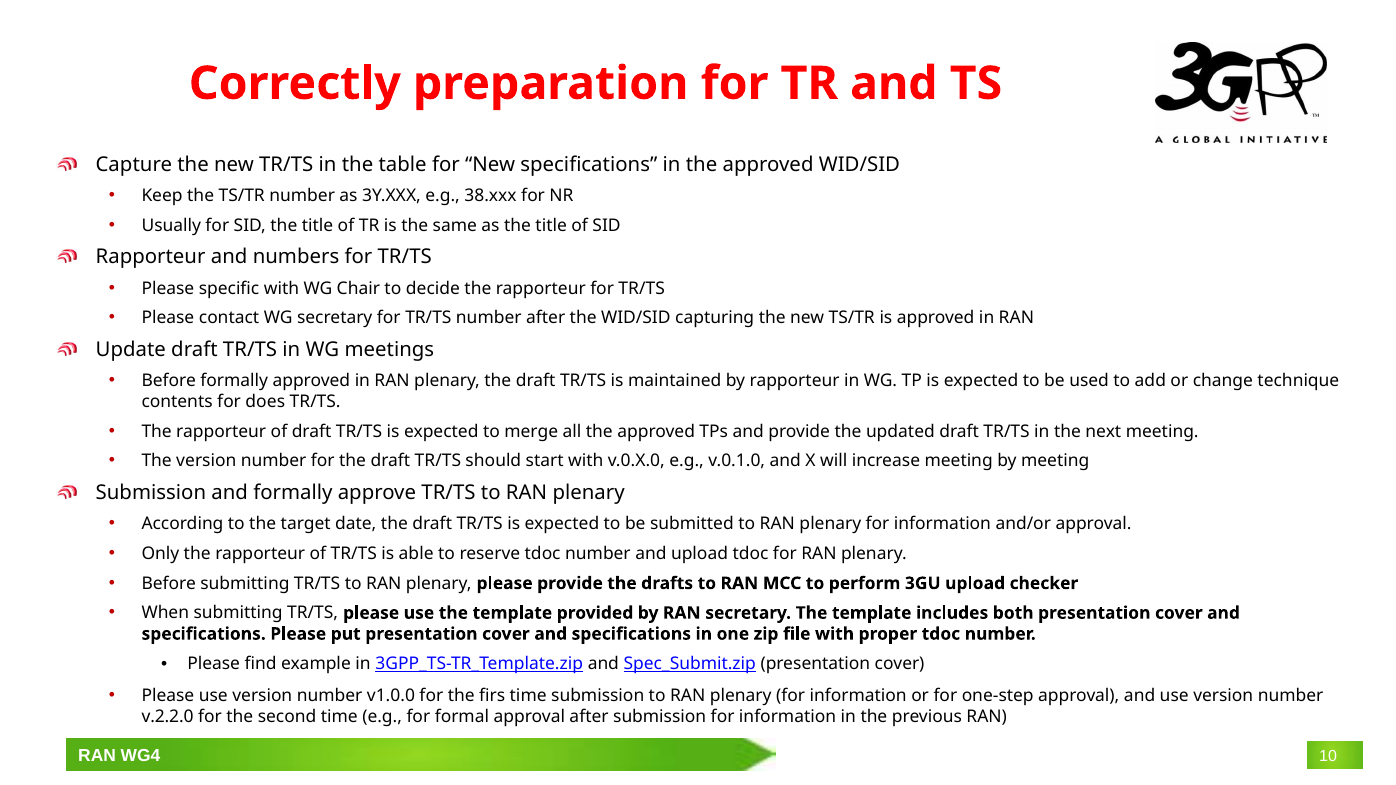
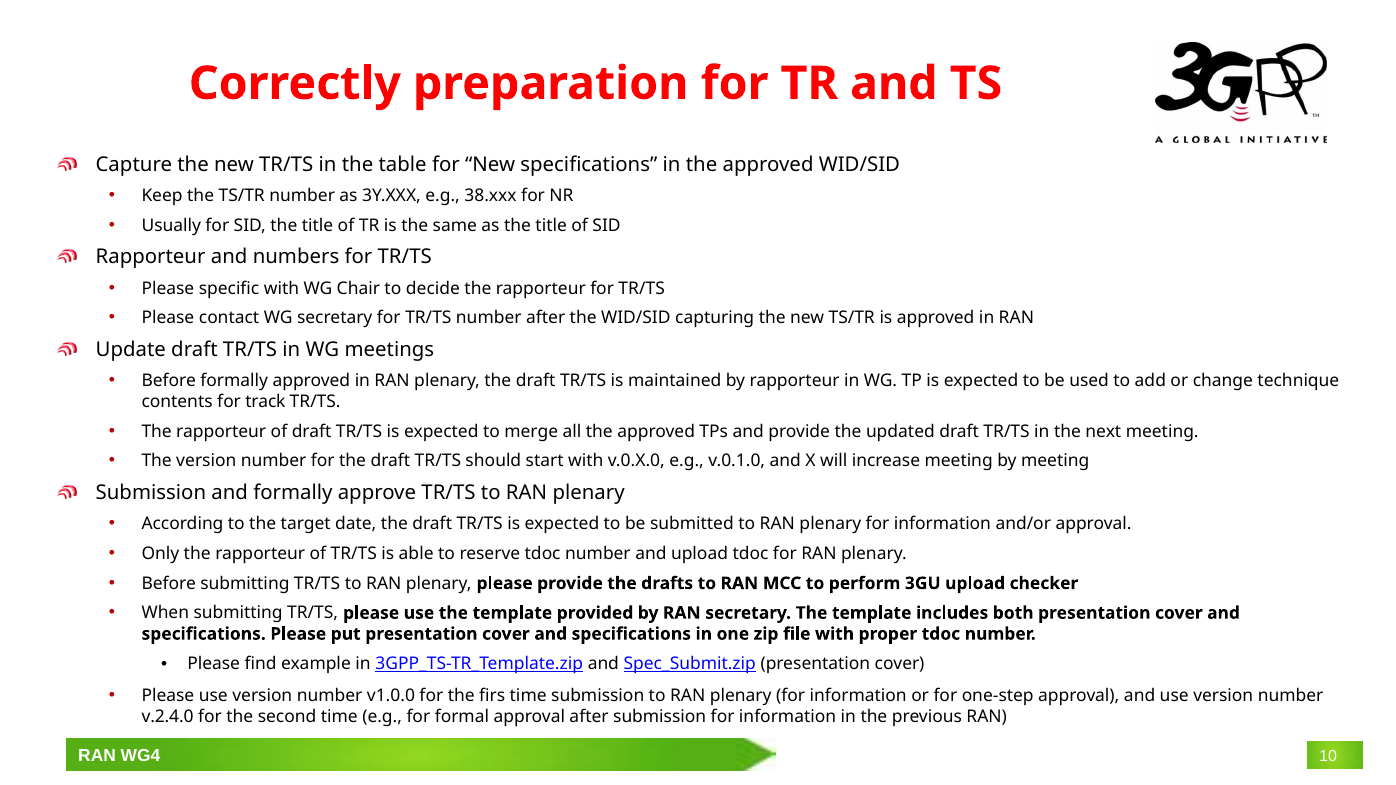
does: does -> track
v.2.2.0: v.2.2.0 -> v.2.4.0
